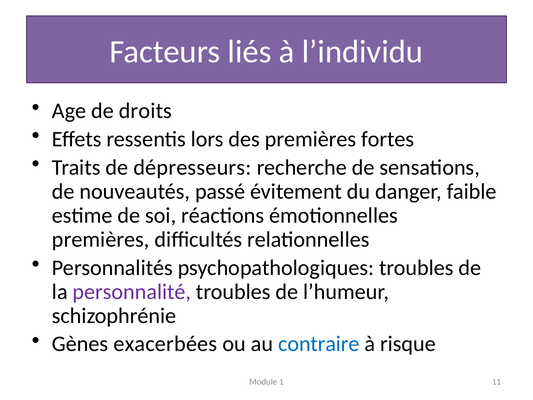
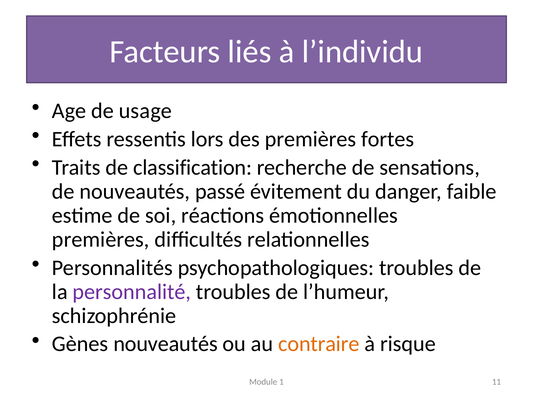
droits: droits -> usage
dépresseurs: dépresseurs -> classification
Gènes exacerbées: exacerbées -> nouveautés
contraire colour: blue -> orange
